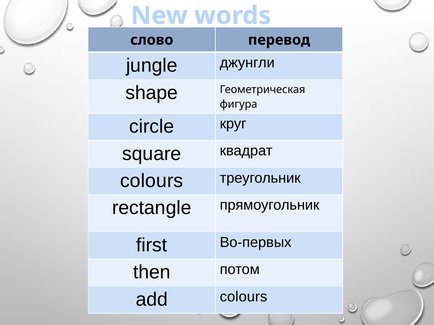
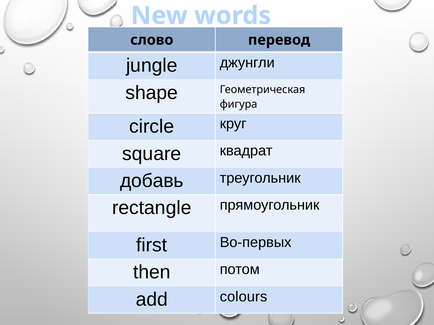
colours at (152, 181): colours -> добавь
